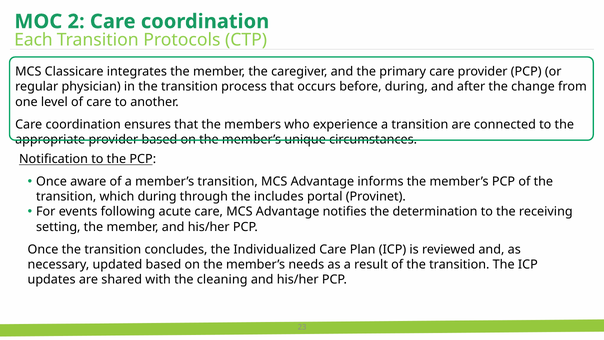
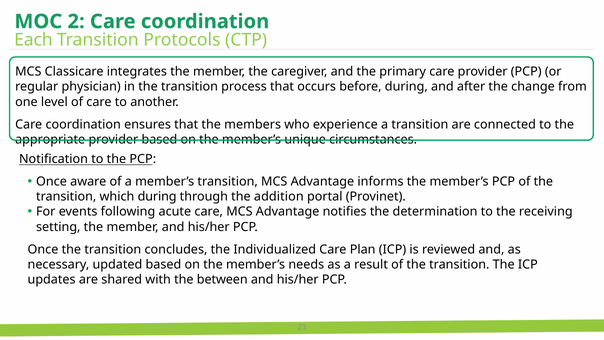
includes: includes -> addition
cleaning: cleaning -> between
